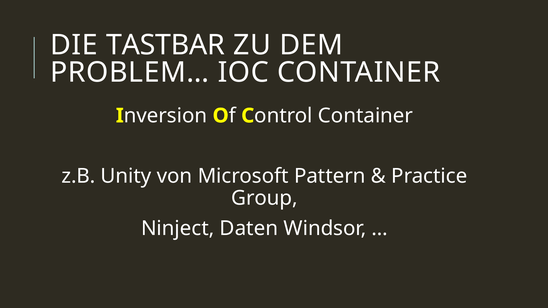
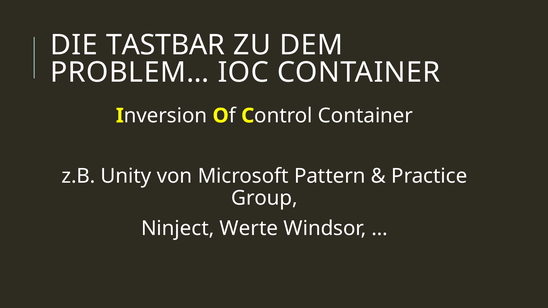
Daten: Daten -> Werte
